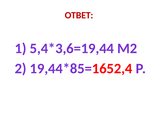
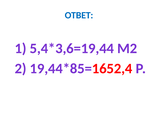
ОТВЕТ colour: red -> blue
